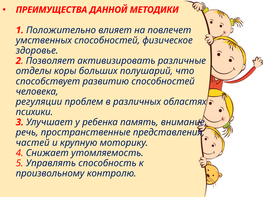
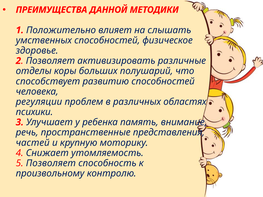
повлечет: повлечет -> слышать
5 Управлять: Управлять -> Позволяет
